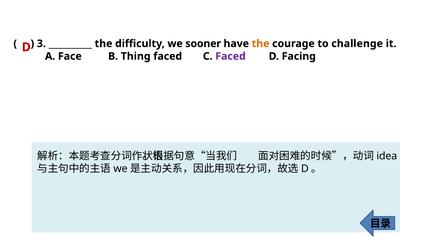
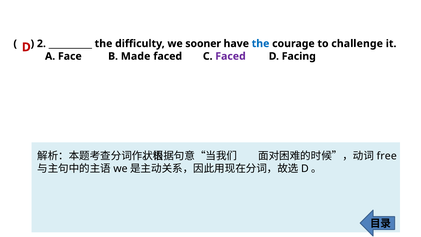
3: 3 -> 2
the at (261, 44) colour: orange -> blue
Thing: Thing -> Made
idea: idea -> free
